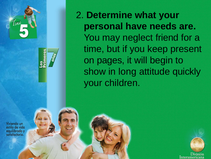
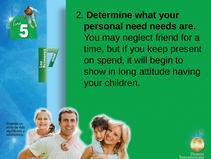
have: have -> need
pages: pages -> spend
quickly: quickly -> having
